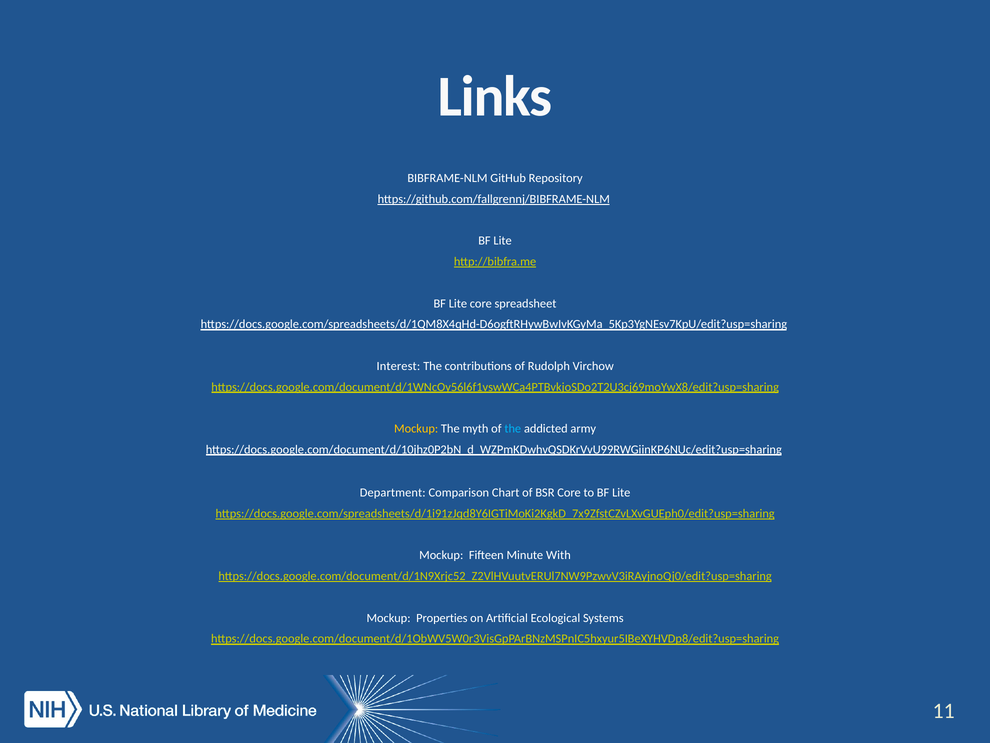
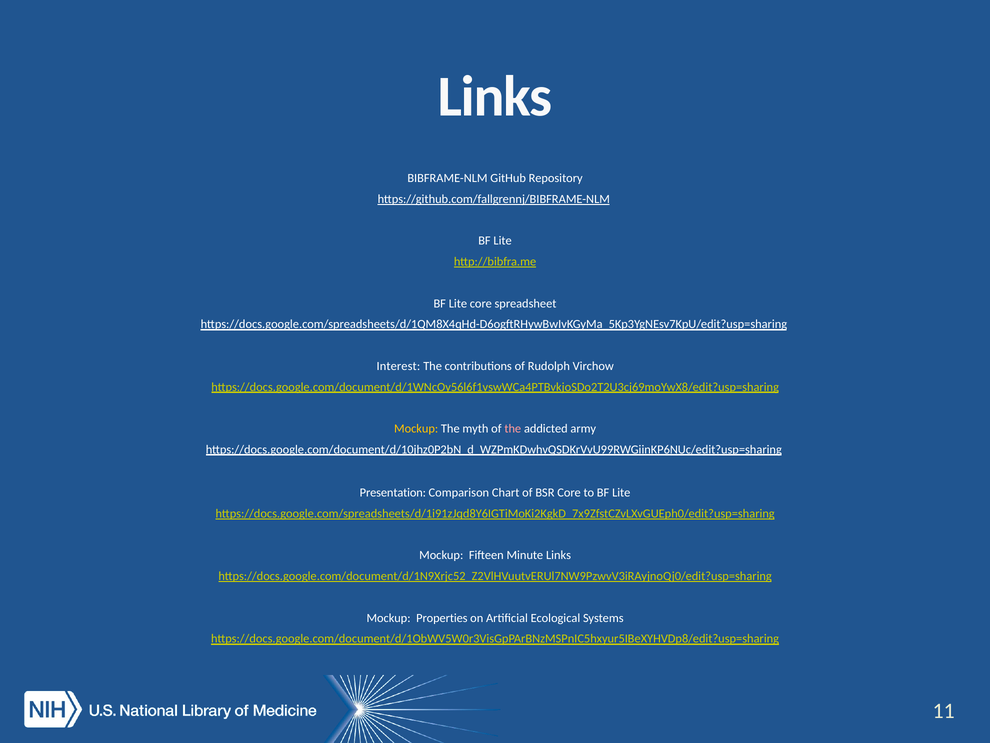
the at (513, 428) colour: light blue -> pink
Department: Department -> Presentation
Minute With: With -> Links
